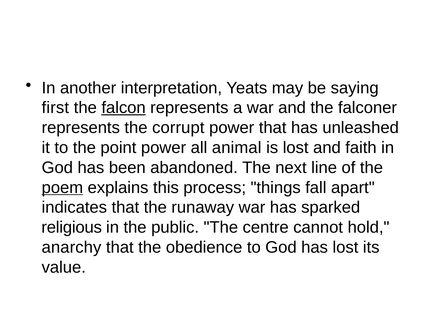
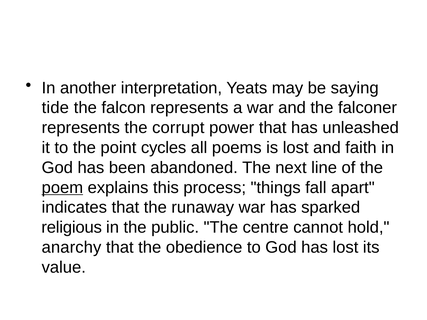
first: first -> tide
falcon underline: present -> none
point power: power -> cycles
animal: animal -> poems
